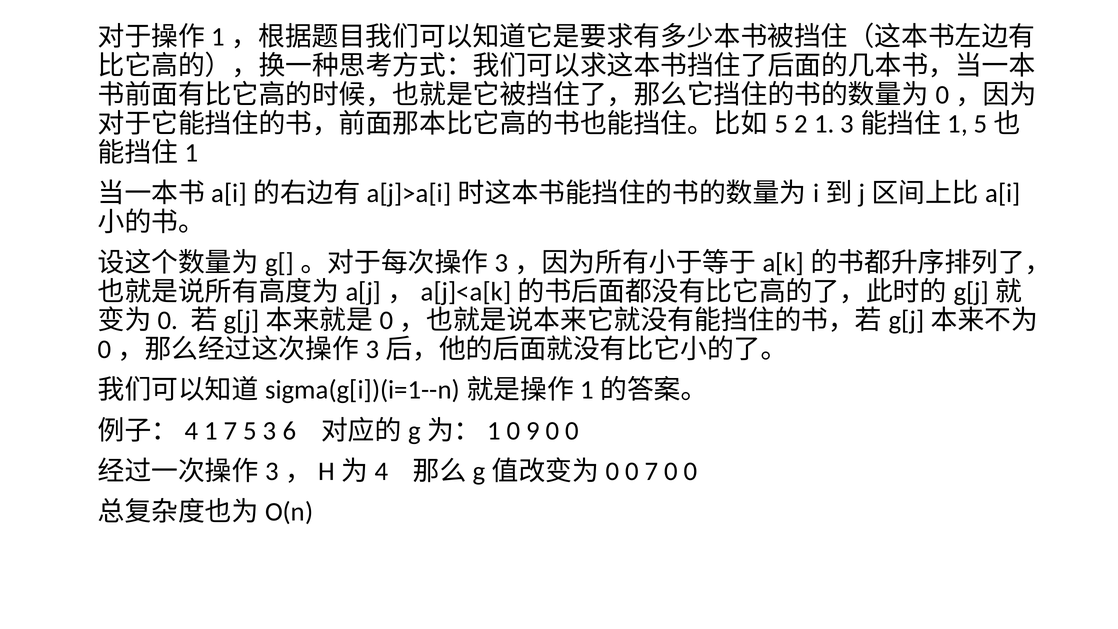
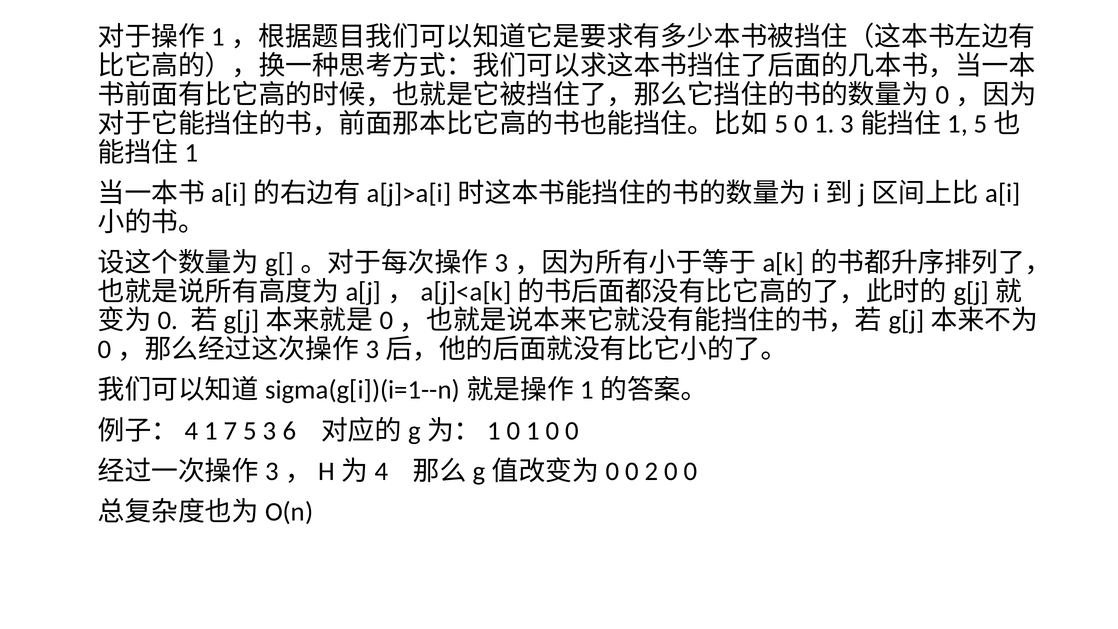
5 2: 2 -> 0
9 at (533, 431): 9 -> 1
0 7: 7 -> 2
